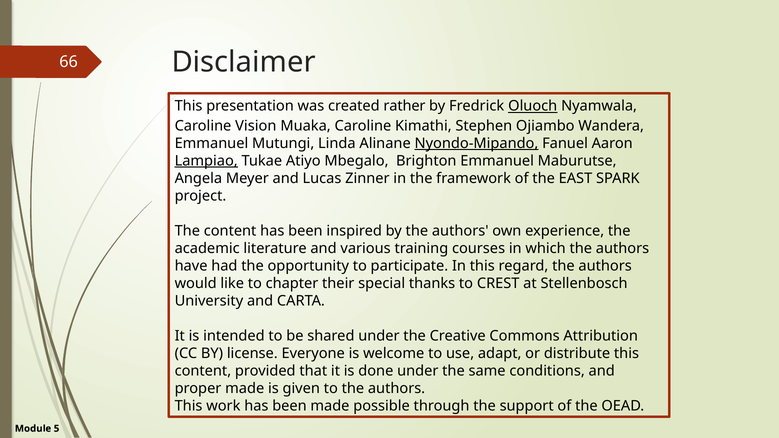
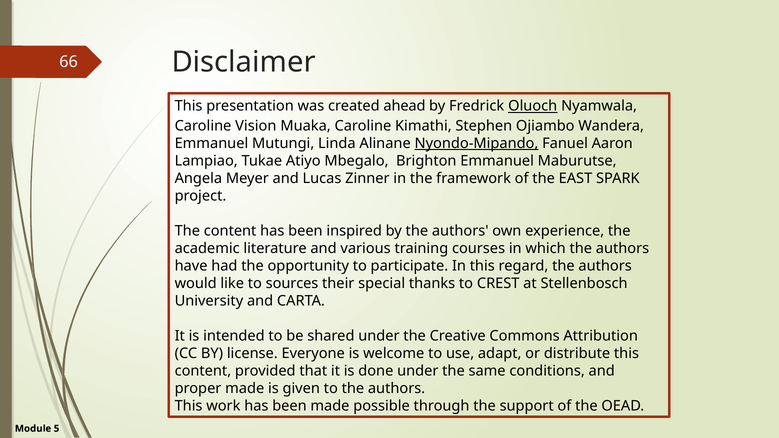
rather: rather -> ahead
Lampiao underline: present -> none
chapter: chapter -> sources
